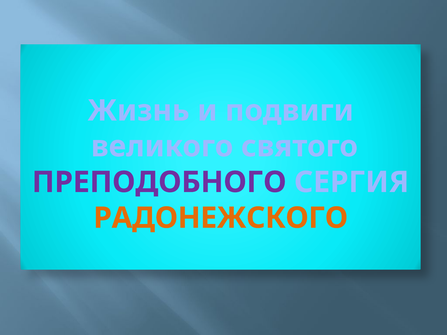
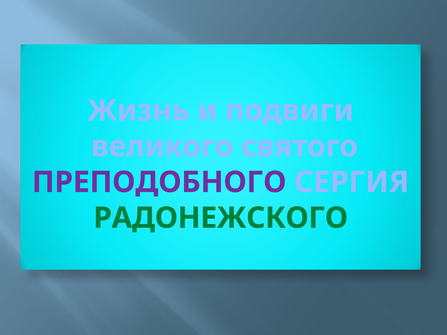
РАДОНЕЖСКОГО colour: orange -> green
